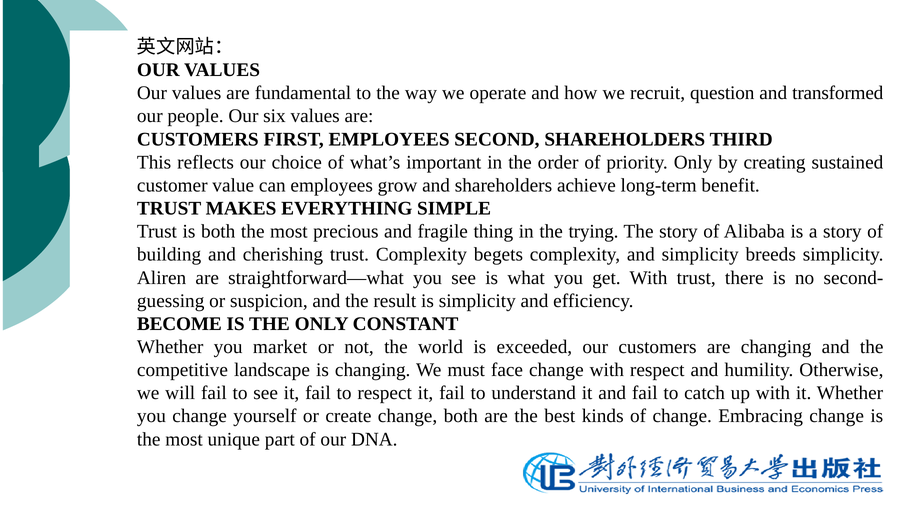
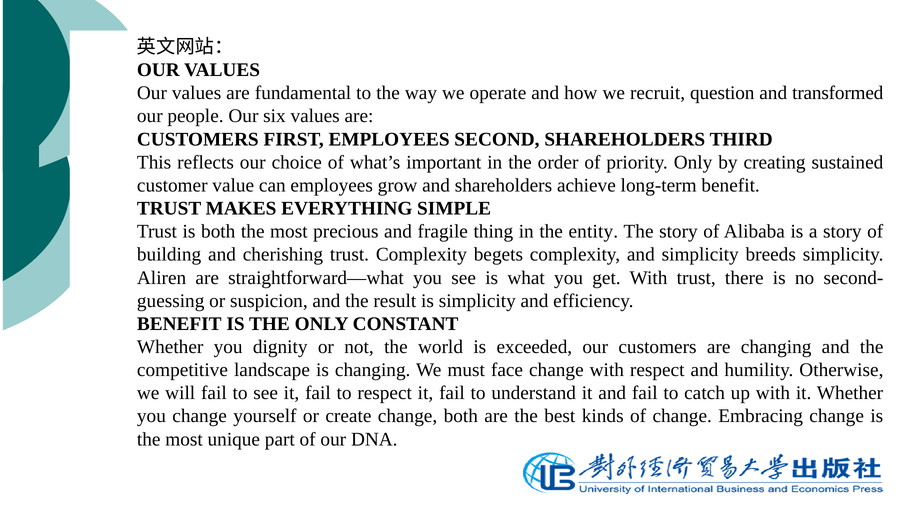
trying: trying -> entity
BECOME at (179, 324): BECOME -> BENEFIT
market: market -> dignity
